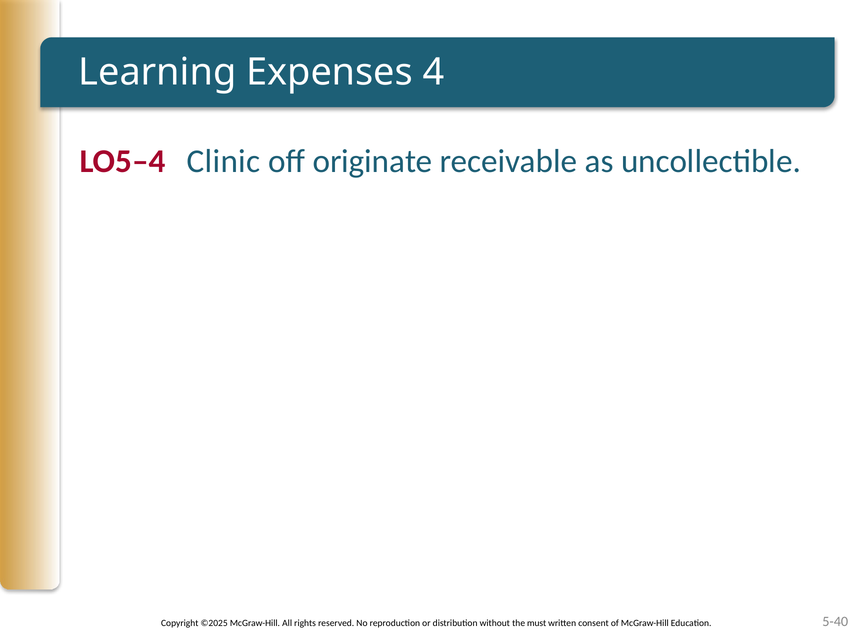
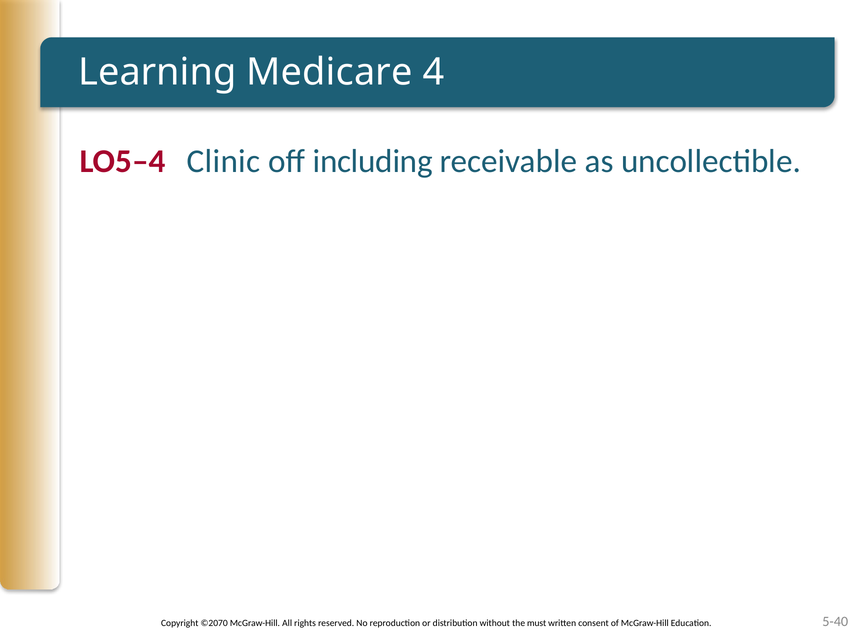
Expenses: Expenses -> Medicare
originate: originate -> including
©2025: ©2025 -> ©2070
